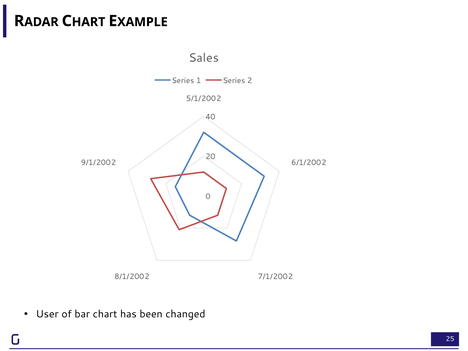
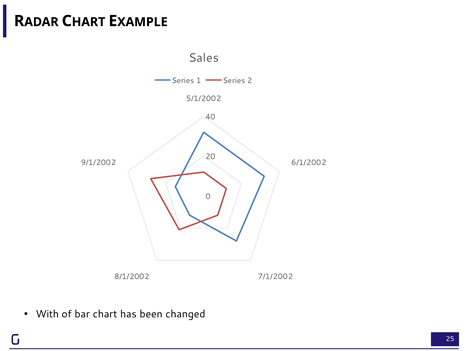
User: User -> With
